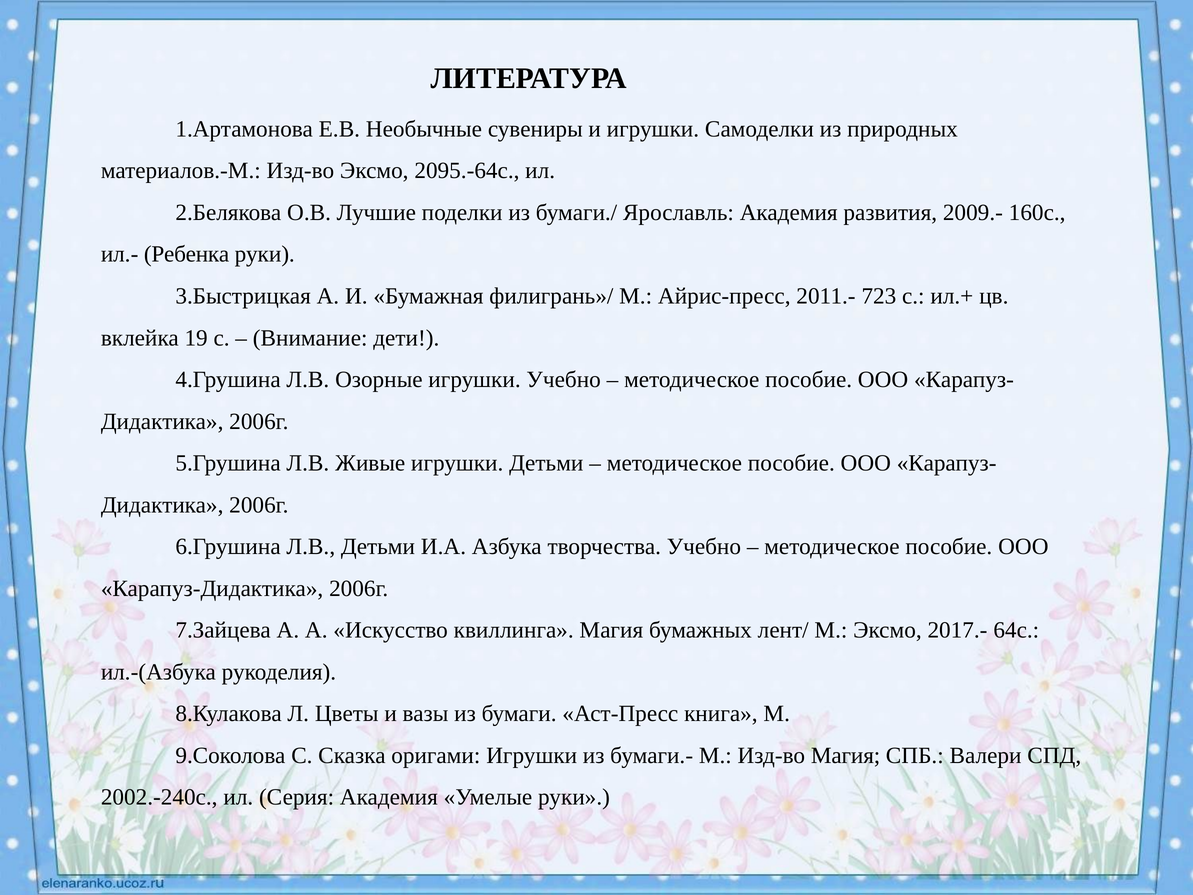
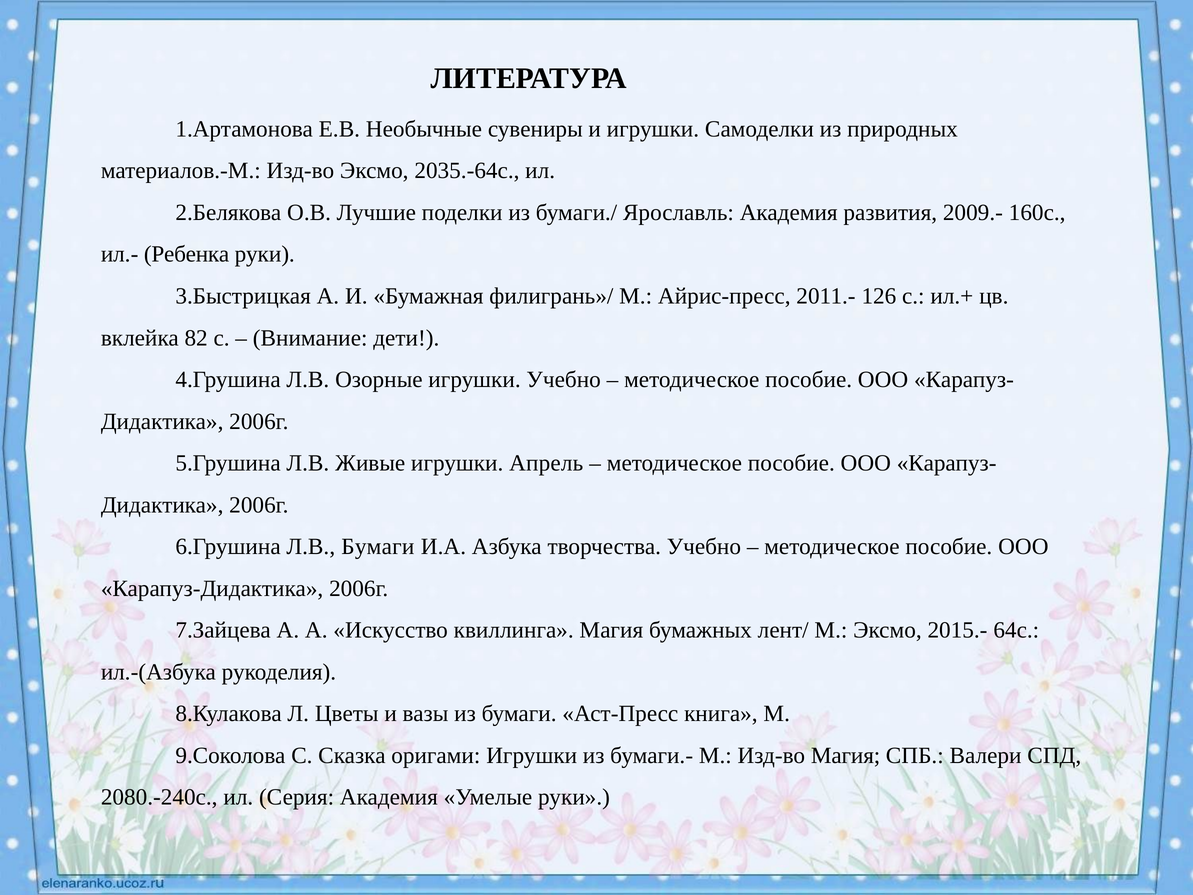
2095.-64с: 2095.-64с -> 2035.-64с
723: 723 -> 126
19: 19 -> 82
игрушки Детьми: Детьми -> Апрель
Л.В Детьми: Детьми -> Бумаги
2017.-: 2017.- -> 2015.-
2002.-240с: 2002.-240с -> 2080.-240с
